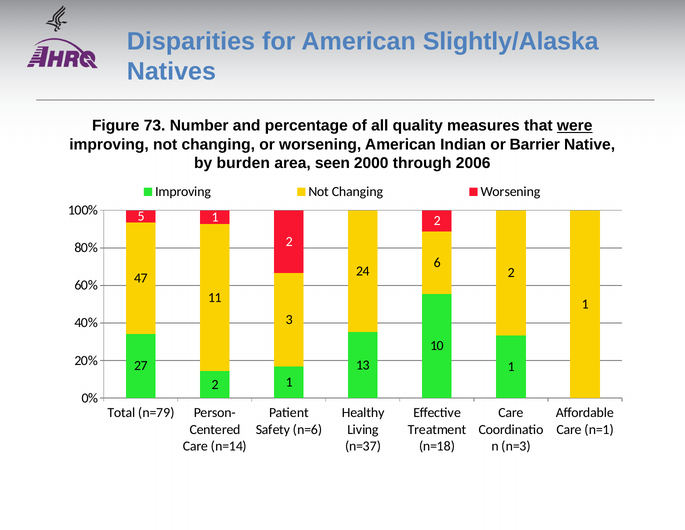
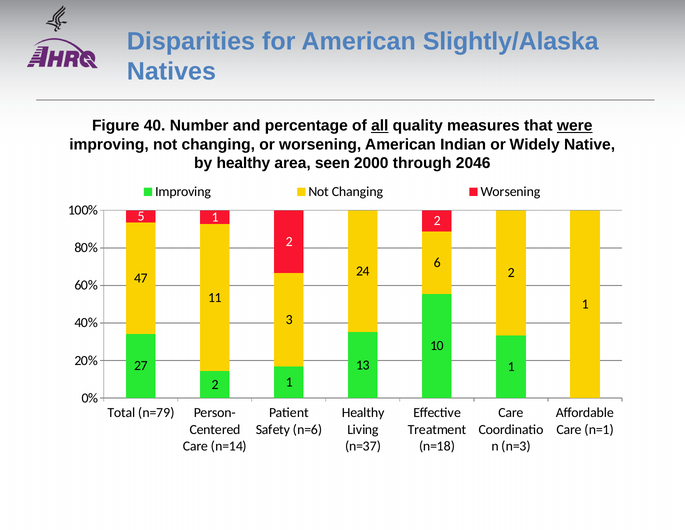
73: 73 -> 40
all underline: none -> present
Barrier: Barrier -> Widely
by burden: burden -> healthy
2006: 2006 -> 2046
